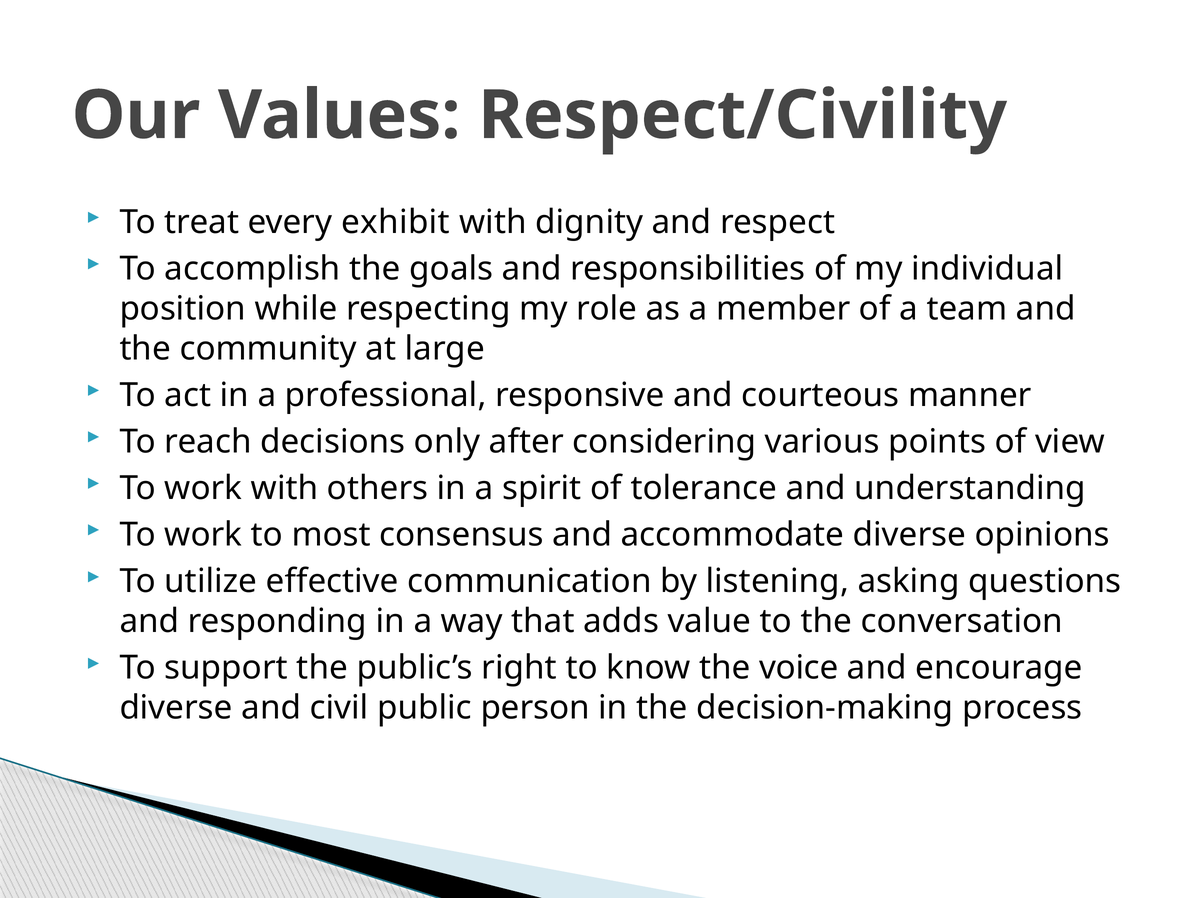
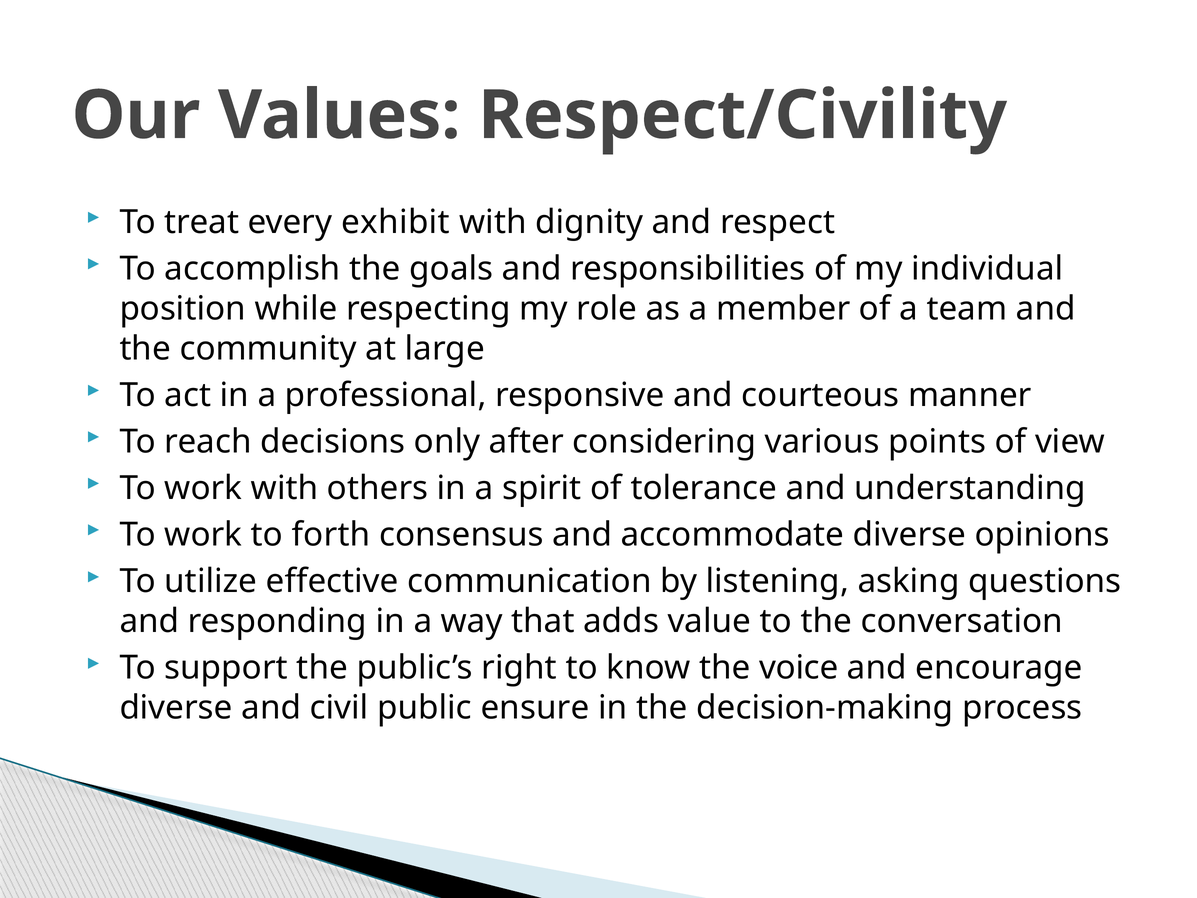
most: most -> forth
person: person -> ensure
